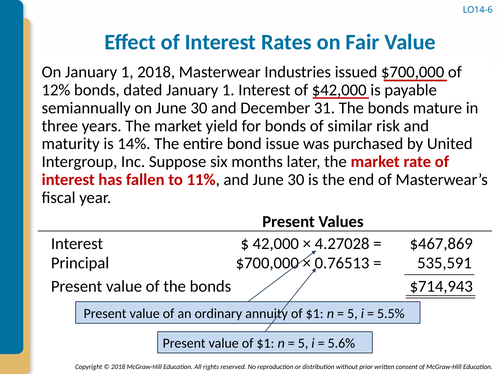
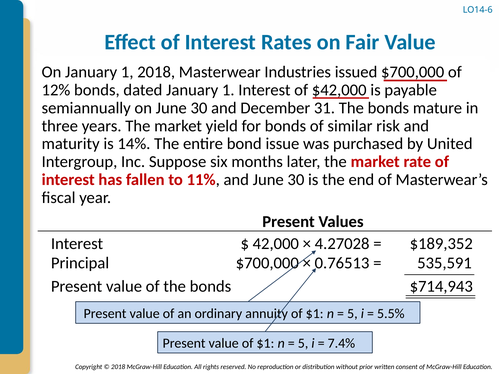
$467,869: $467,869 -> $189,352
5.6%: 5.6% -> 7.4%
